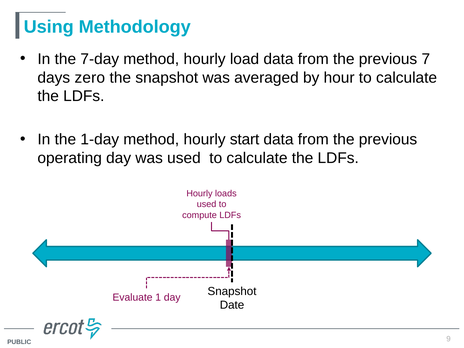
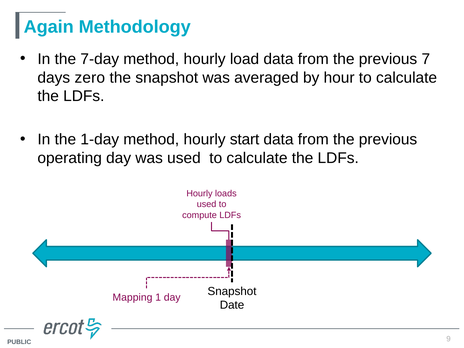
Using: Using -> Again
Evaluate: Evaluate -> Mapping
